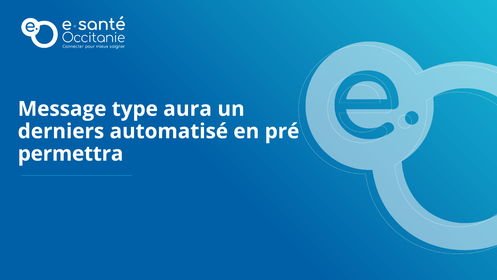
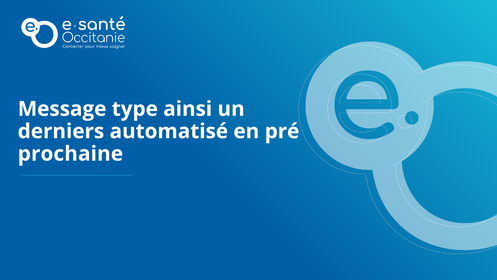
aura: aura -> ainsi
permettra: permettra -> prochaine
